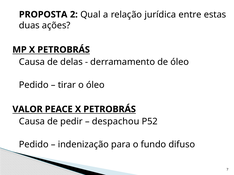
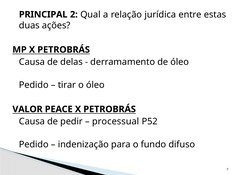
PROPOSTA: PROPOSTA -> PRINCIPAL
despachou: despachou -> processual
